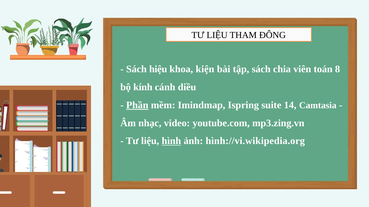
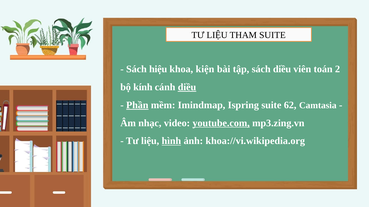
THAM ĐÔNG: ĐÔNG -> SUITE
sách chia: chia -> diều
8: 8 -> 2
diều at (187, 87) underline: none -> present
14: 14 -> 62
youtube.com underline: none -> present
hình://vi.wikipedia.org: hình://vi.wikipedia.org -> khoa://vi.wikipedia.org
